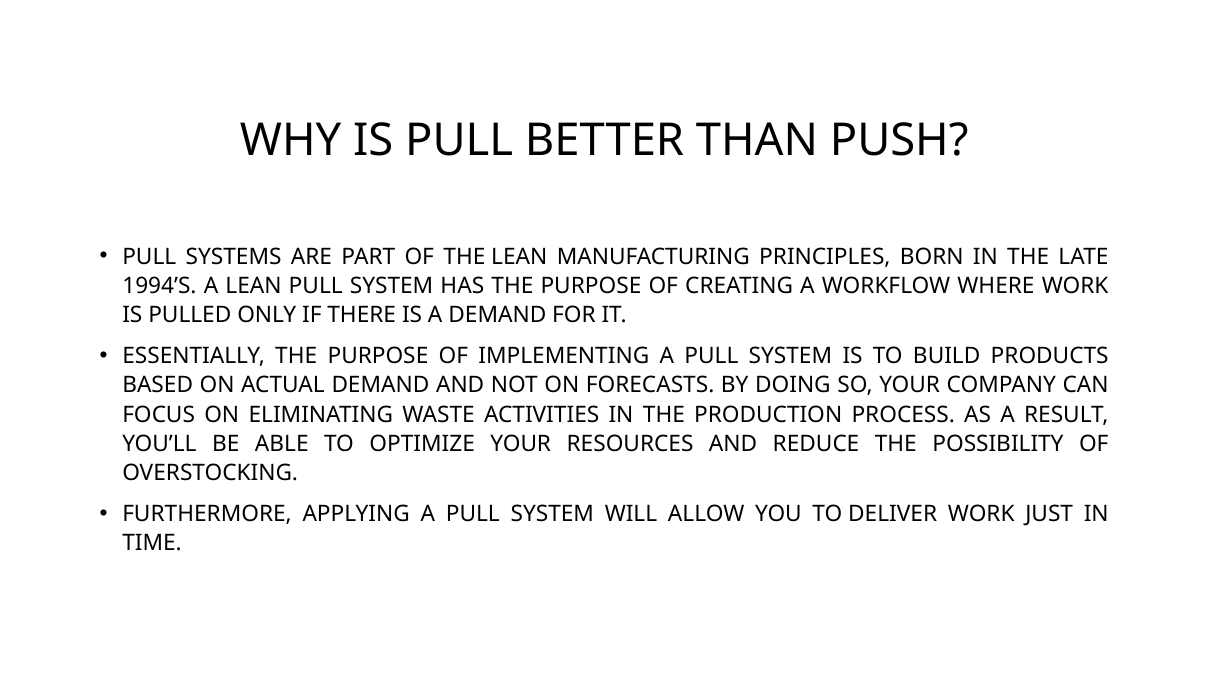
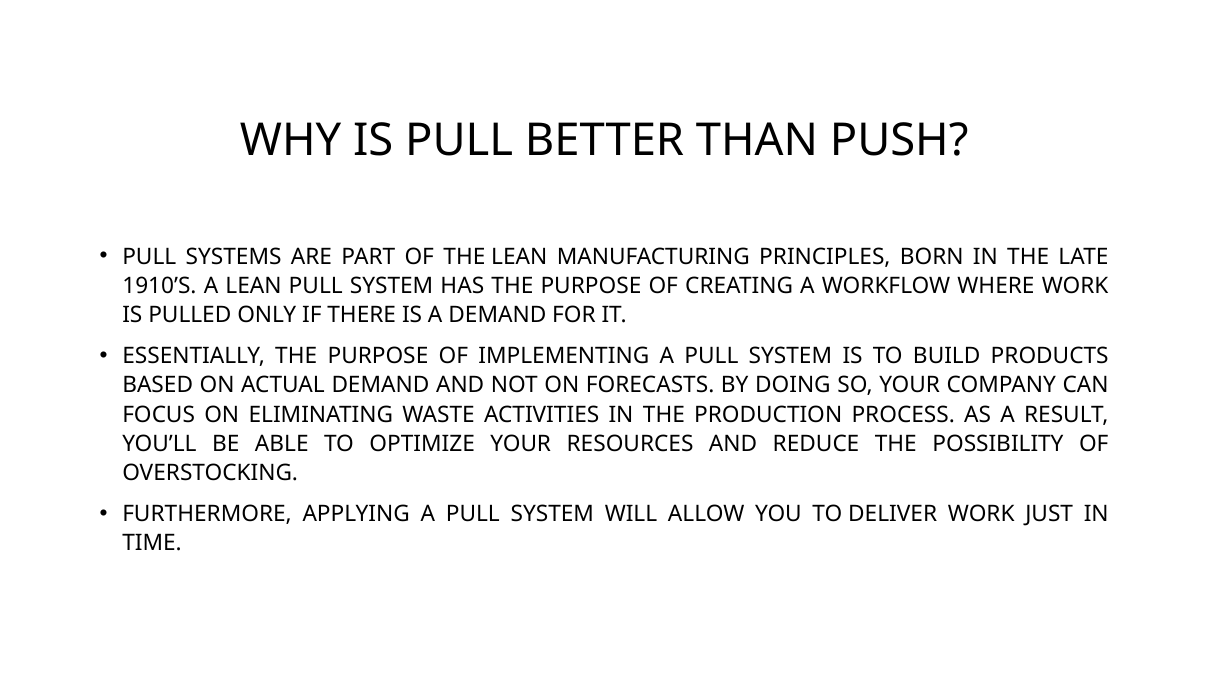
1994’S: 1994’S -> 1910’S
